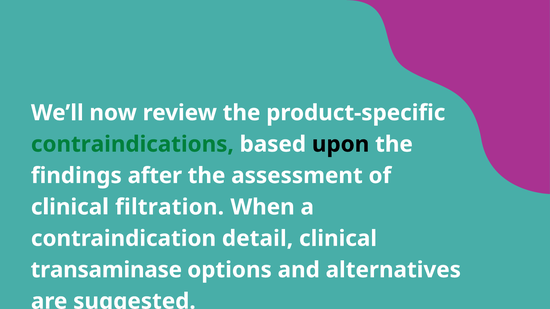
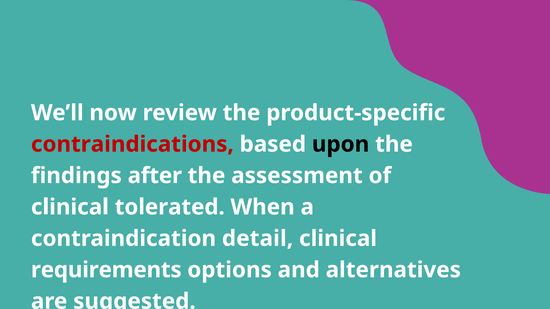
contraindications colour: green -> red
filtration: filtration -> tolerated
transaminase: transaminase -> requirements
